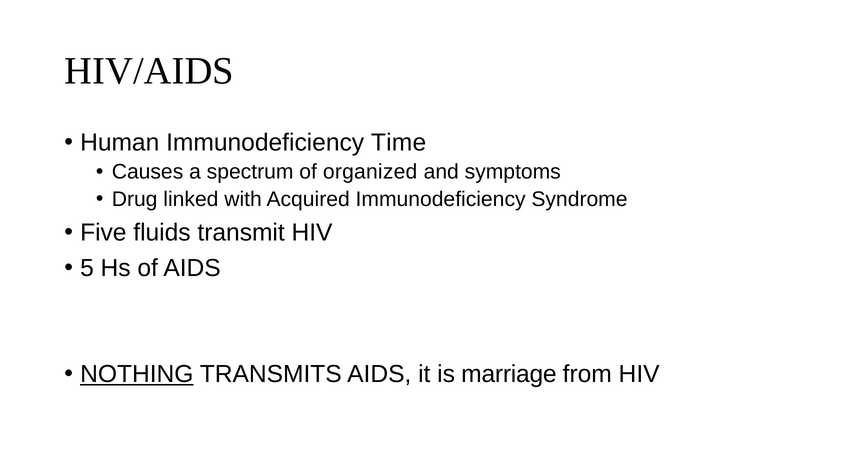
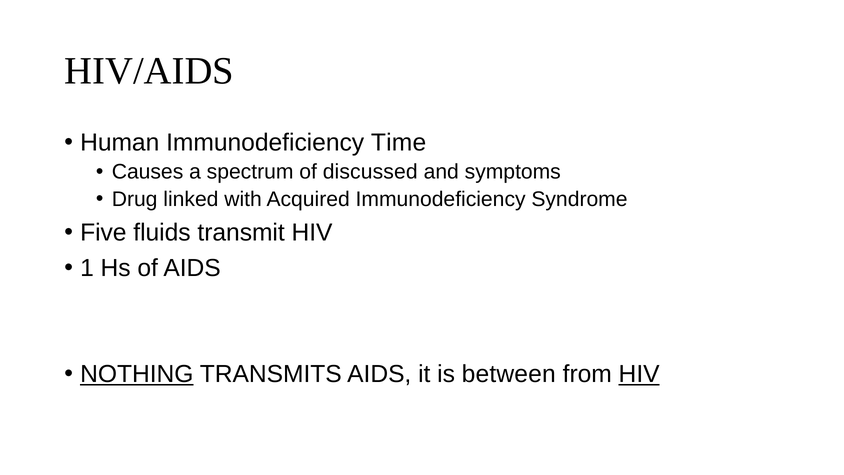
organized: organized -> discussed
5: 5 -> 1
marriage: marriage -> between
HIV at (639, 374) underline: none -> present
